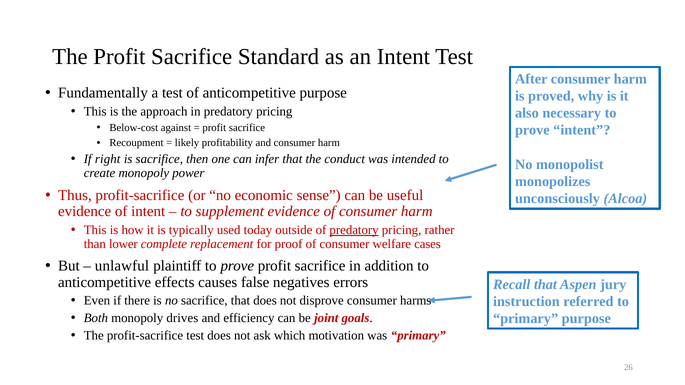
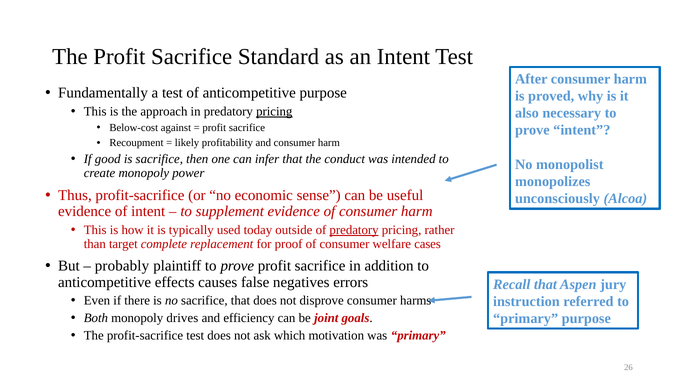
pricing at (274, 112) underline: none -> present
right: right -> good
lower: lower -> target
unlawful: unlawful -> probably
